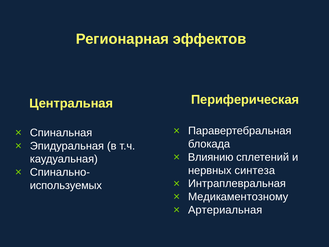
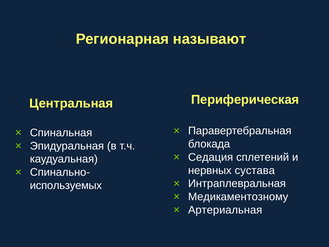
эффектов: эффектов -> называют
Влиянию: Влиянию -> Седация
синтеза: синтеза -> сустава
